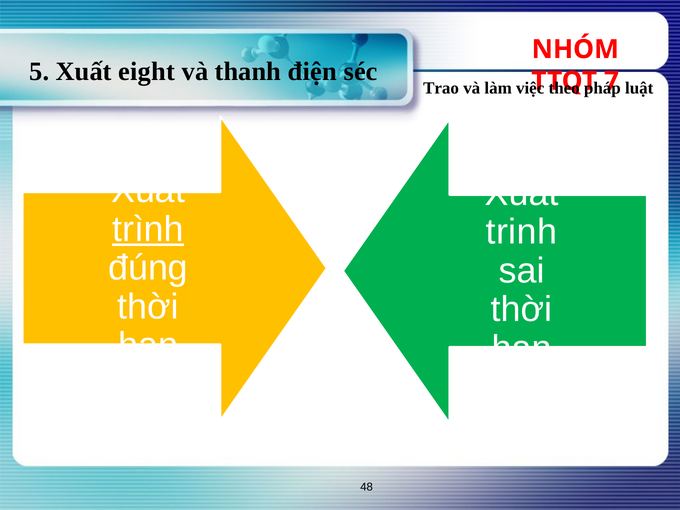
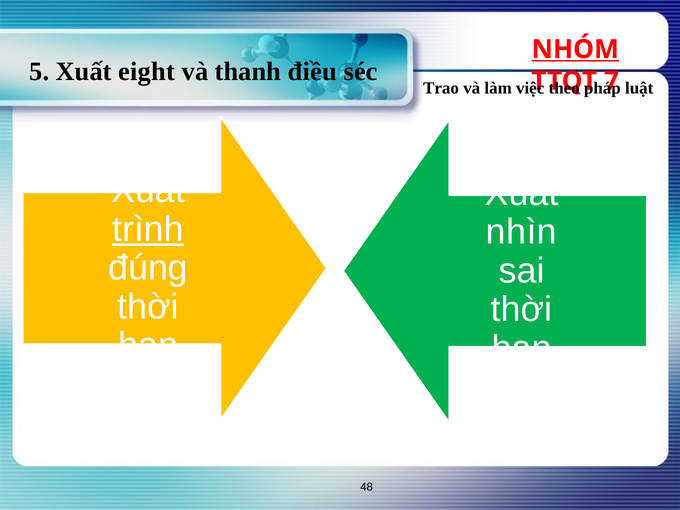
NHÓM underline: none -> present
điện: điện -> điều
trinh: trinh -> nhìn
